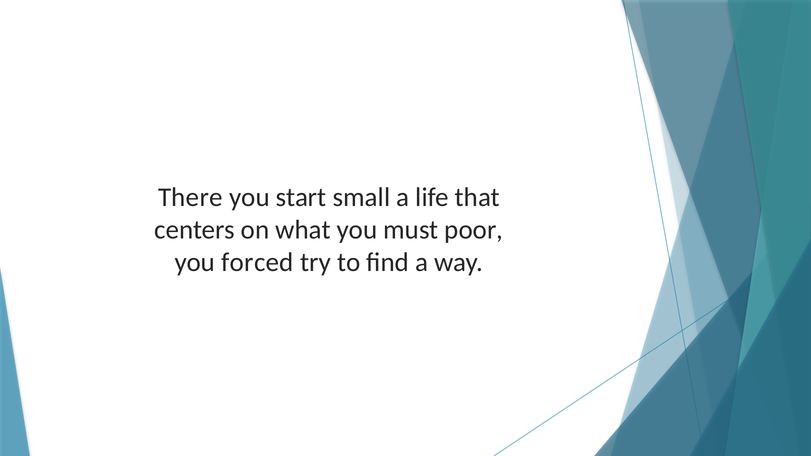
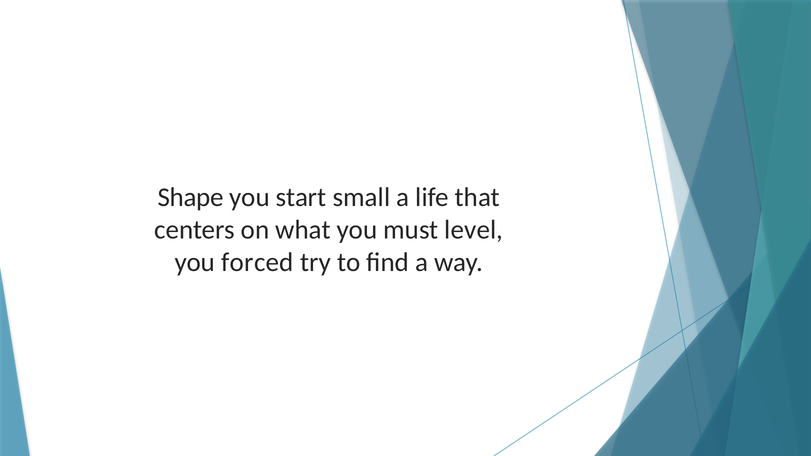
There: There -> Shape
poor: poor -> level
